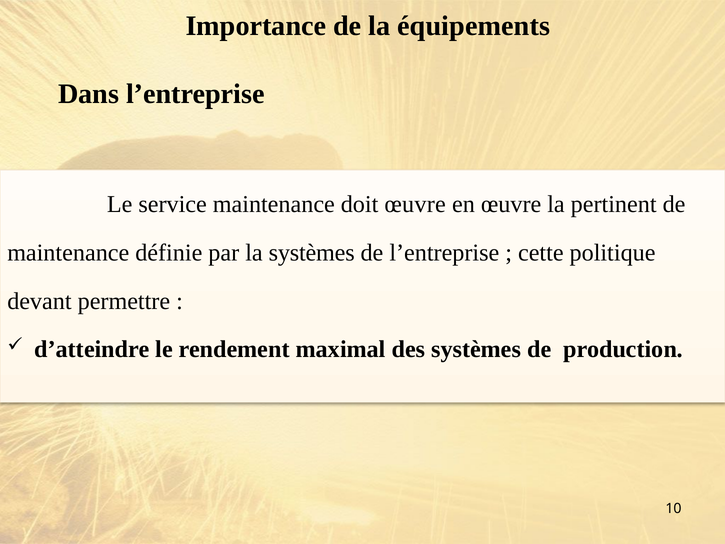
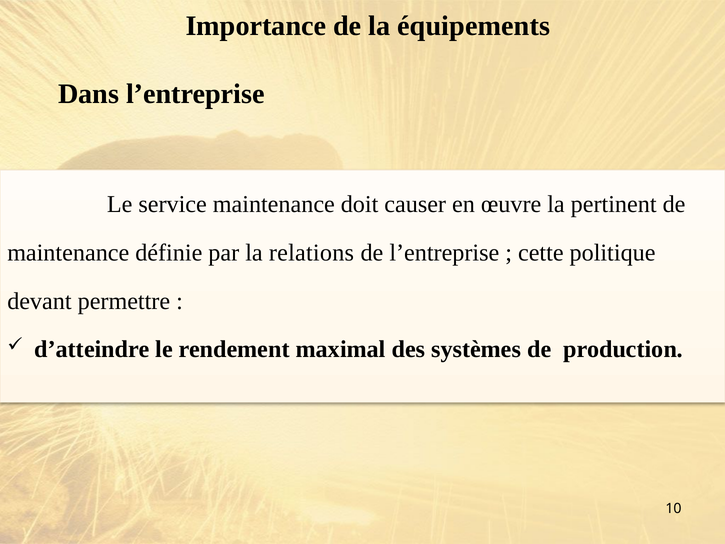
doit œuvre: œuvre -> causer
la systèmes: systèmes -> relations
